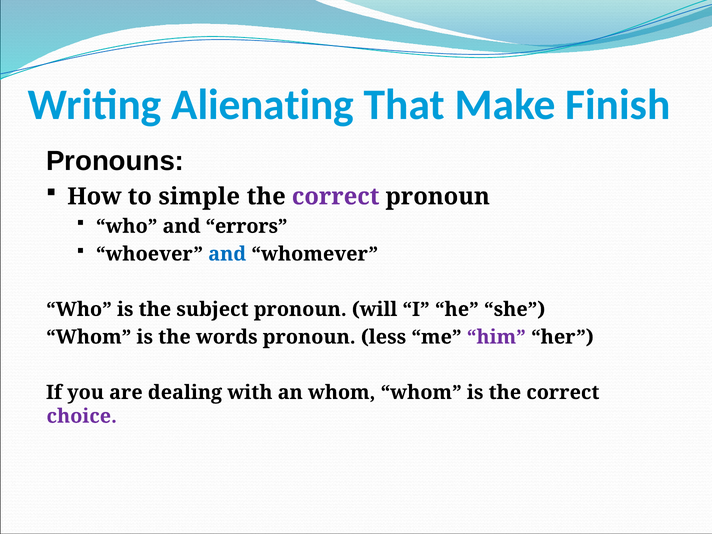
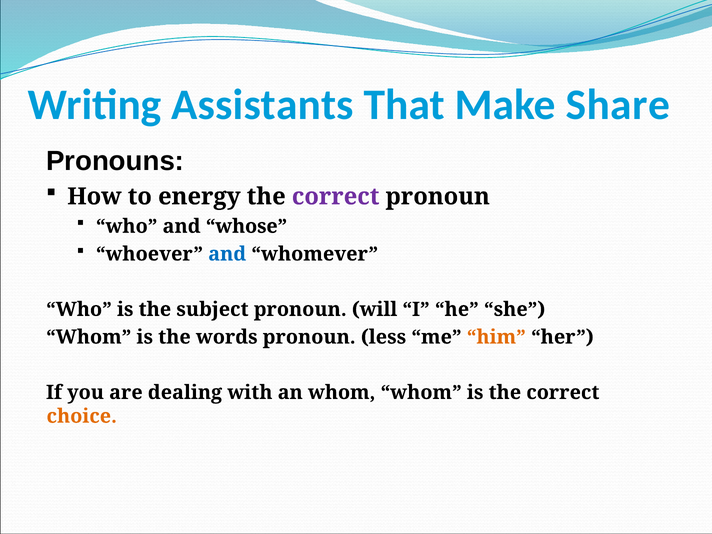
Alienating: Alienating -> Assistants
Finish: Finish -> Share
simple: simple -> energy
errors: errors -> whose
him colour: purple -> orange
choice colour: purple -> orange
